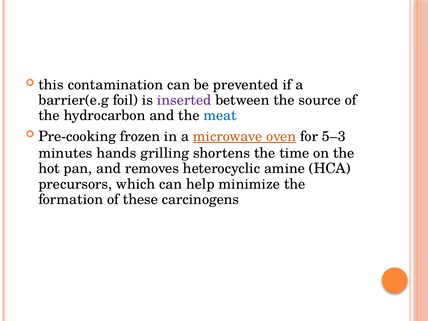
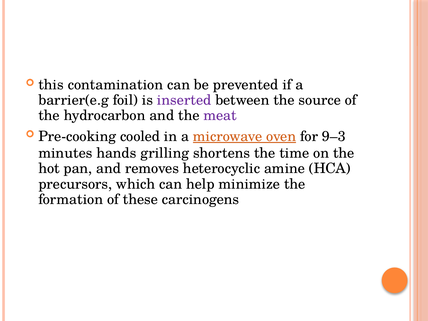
meat colour: blue -> purple
frozen: frozen -> cooled
5–3: 5–3 -> 9–3
